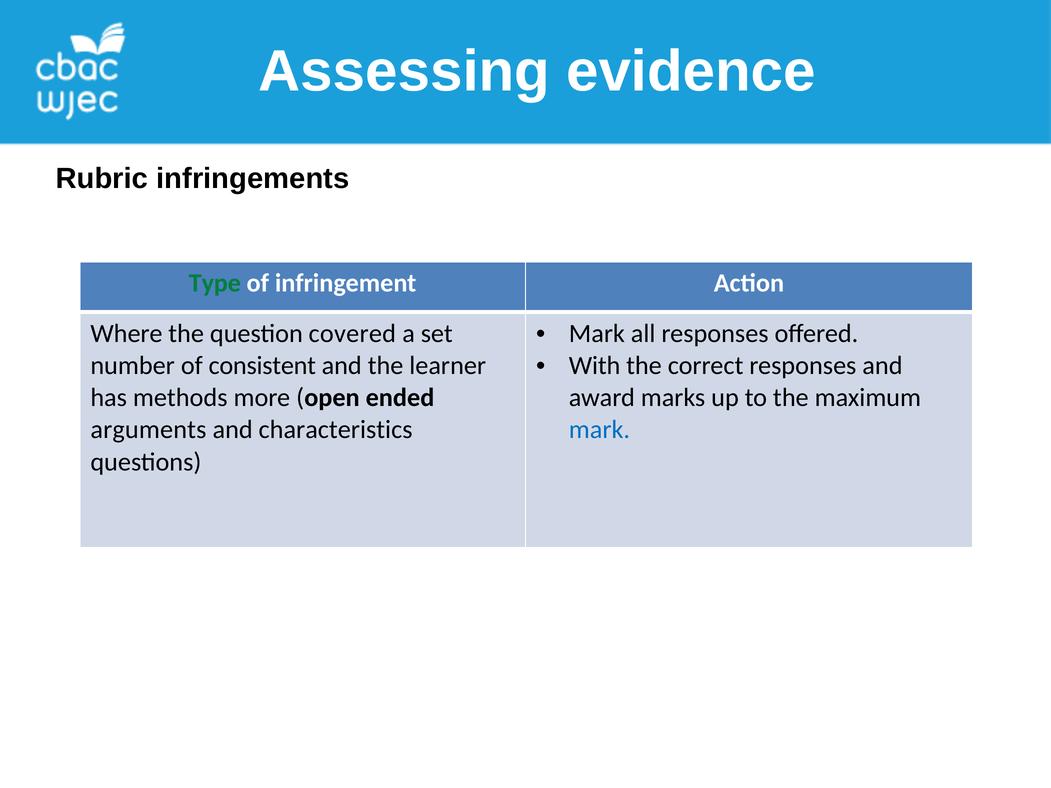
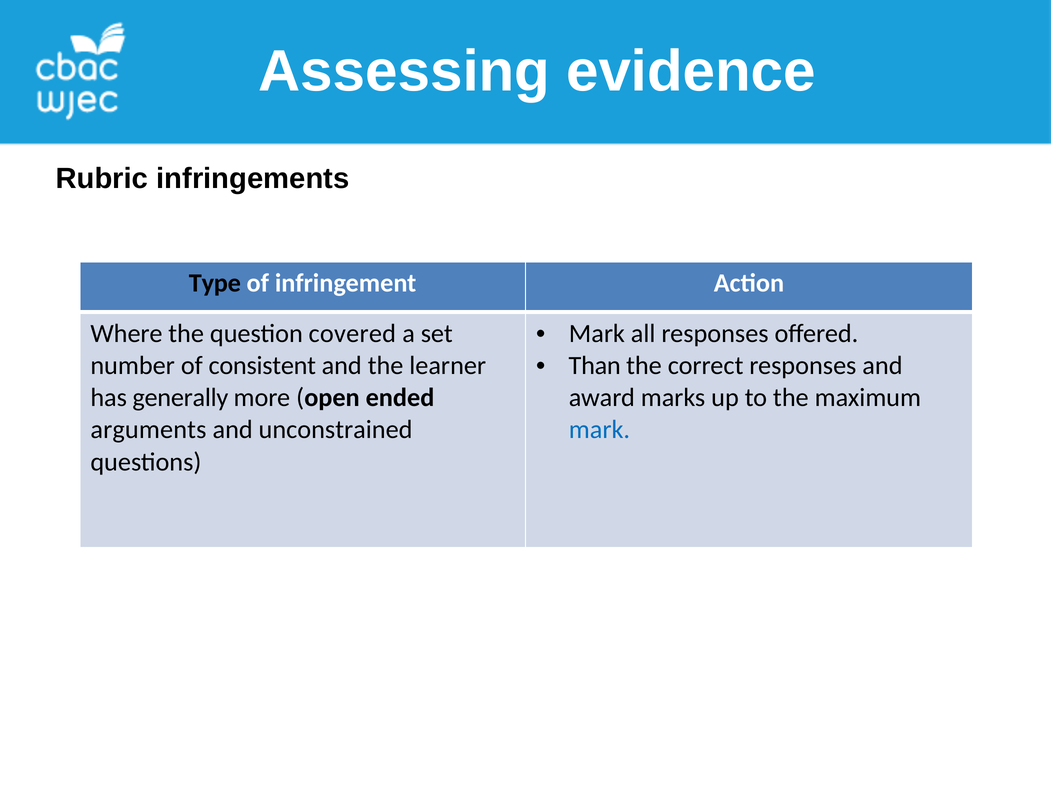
Type colour: green -> black
With: With -> Than
methods: methods -> generally
characteristics: characteristics -> unconstrained
